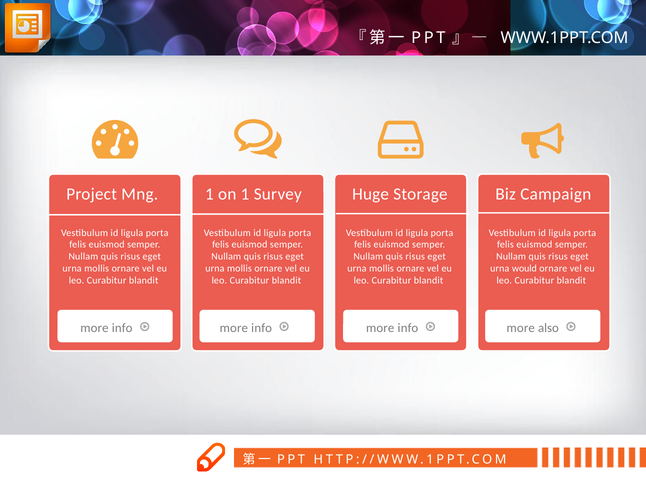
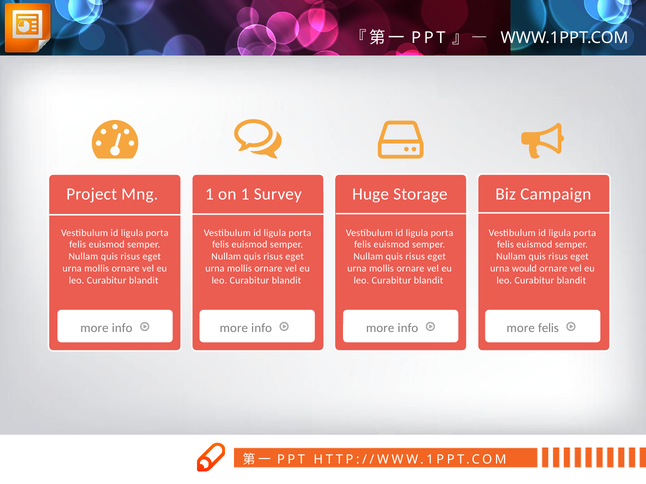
more also: also -> felis
